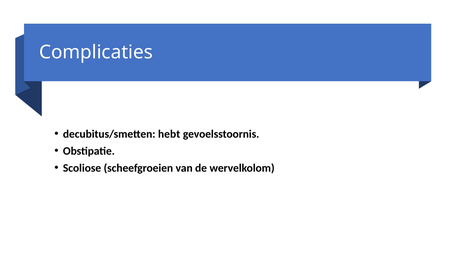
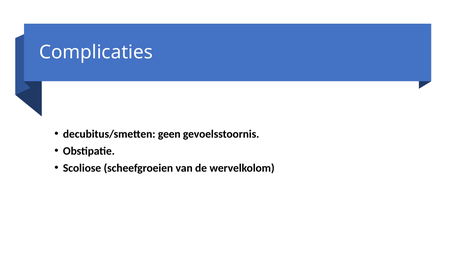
hebt: hebt -> geen
